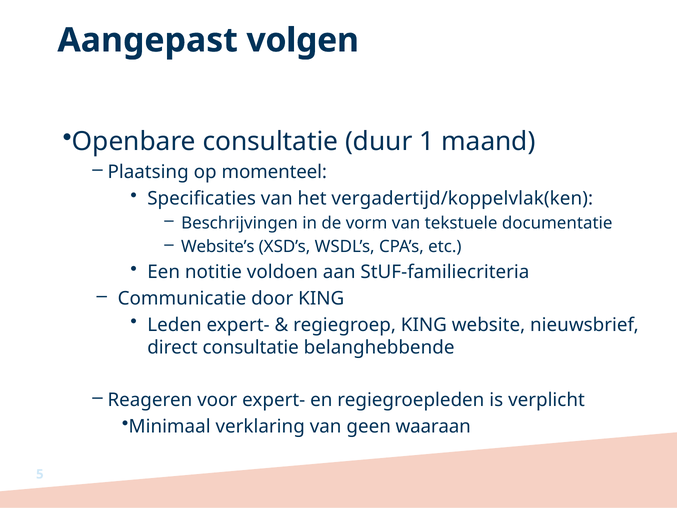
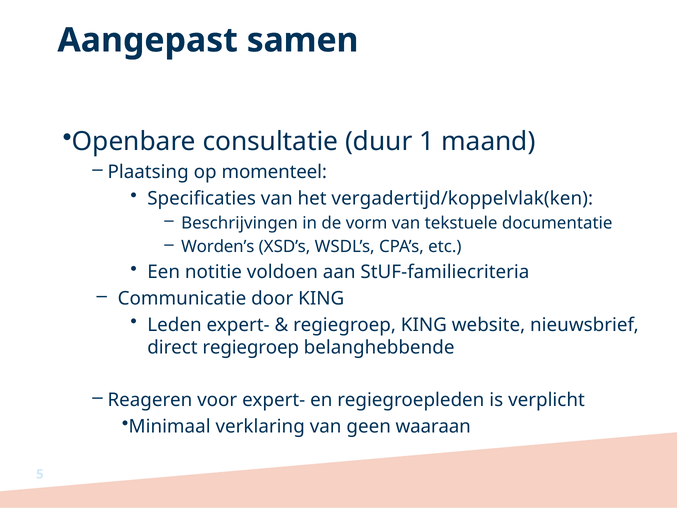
volgen: volgen -> samen
Website’s: Website’s -> Worden’s
direct consultatie: consultatie -> regiegroep
